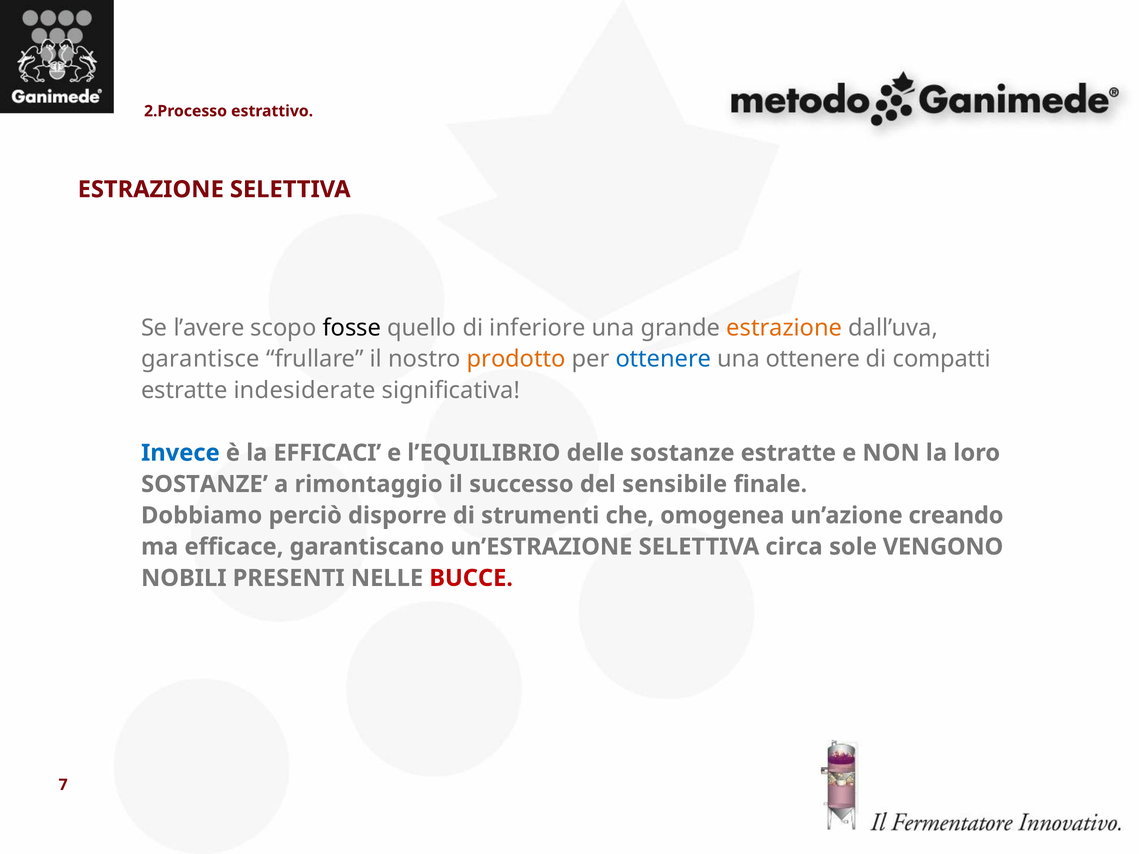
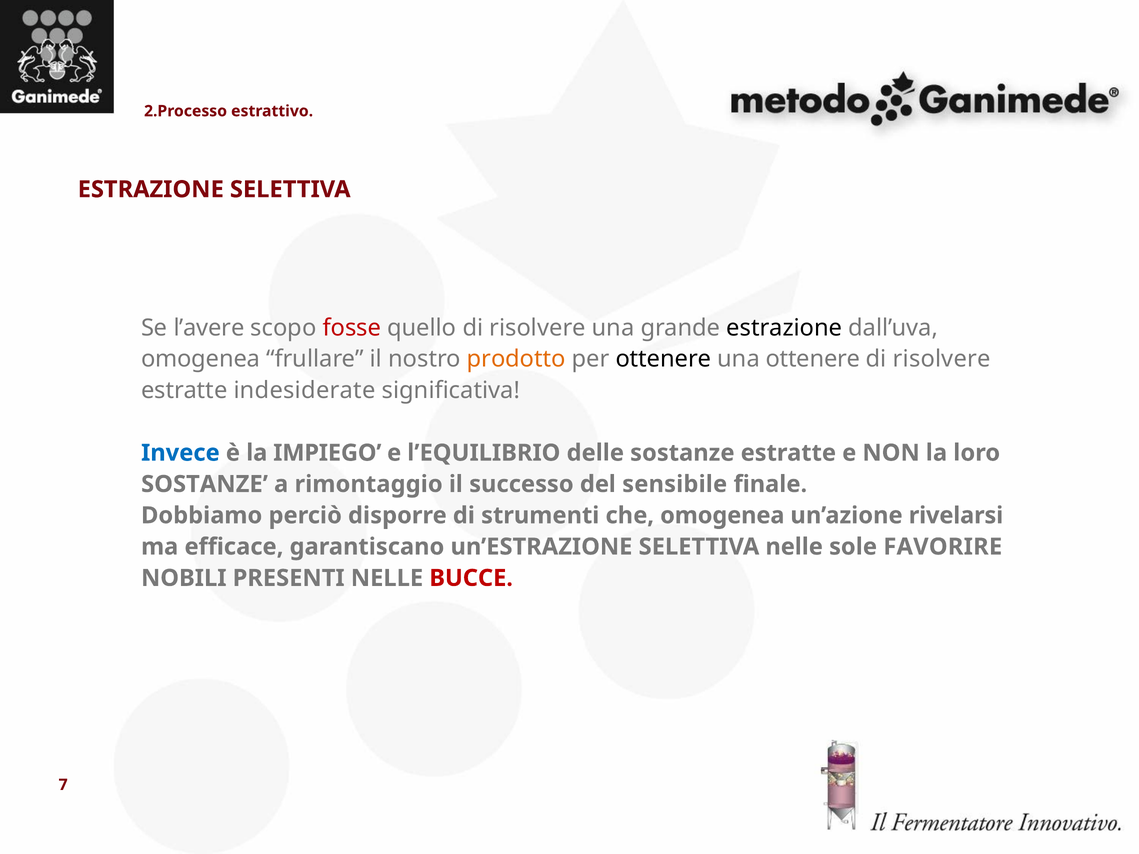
fosse colour: black -> red
quello di inferiore: inferiore -> risolvere
estrazione at (784, 328) colour: orange -> black
garantisce at (200, 359): garantisce -> omogenea
ottenere at (663, 359) colour: blue -> black
compatti at (942, 359): compatti -> risolvere
EFFICACI: EFFICACI -> IMPIEGO
creando: creando -> rivelarsi
SELETTIVA circa: circa -> nelle
VENGONO: VENGONO -> FAVORIRE
